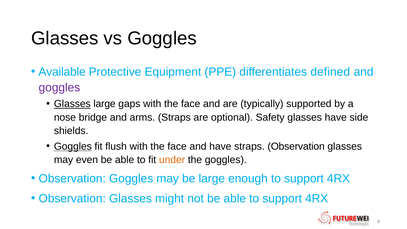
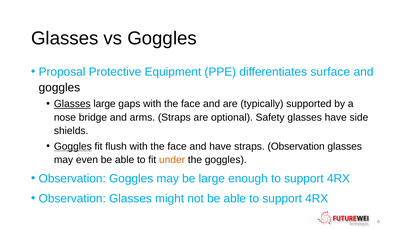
Available: Available -> Proposal
defined: defined -> surface
goggles at (59, 87) colour: purple -> black
